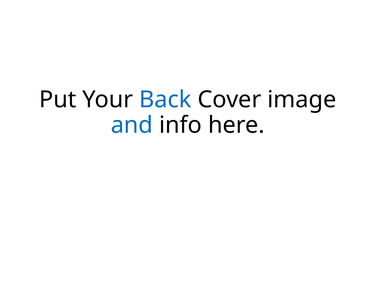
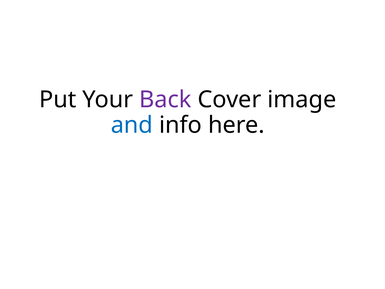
Back colour: blue -> purple
